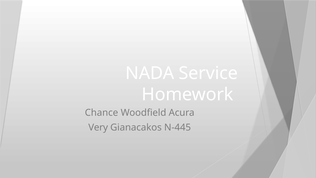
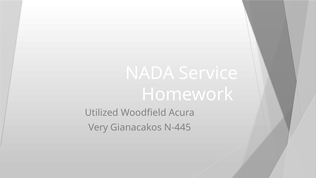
Chance: Chance -> Utilized
